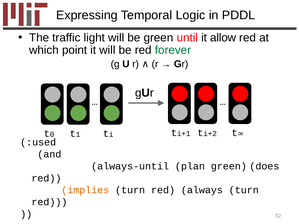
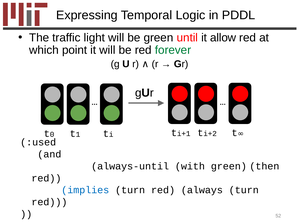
plan: plan -> with
does: does -> then
implies colour: orange -> blue
